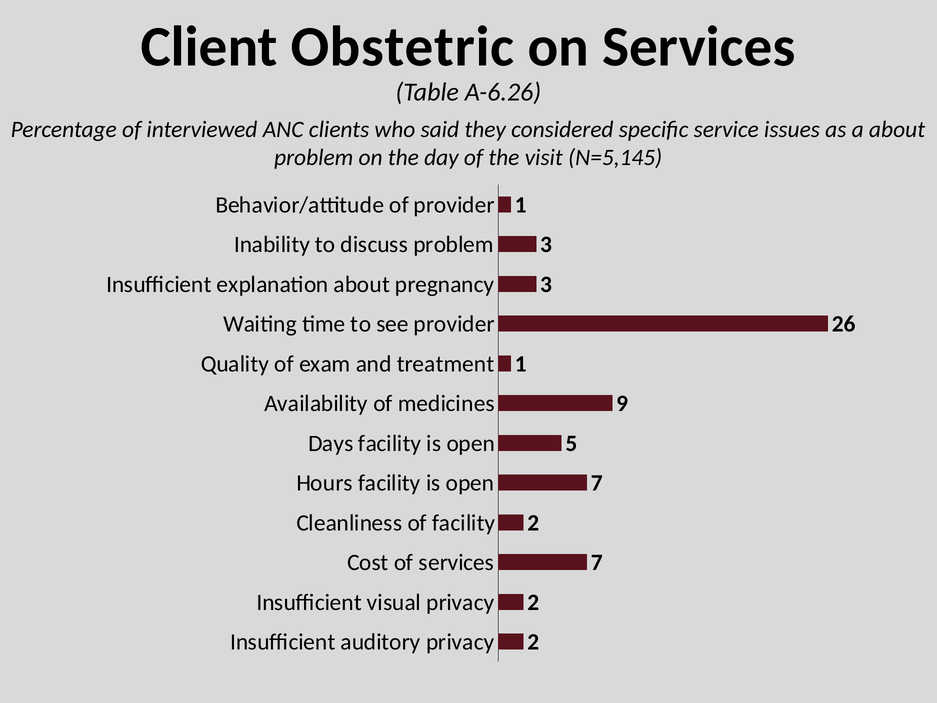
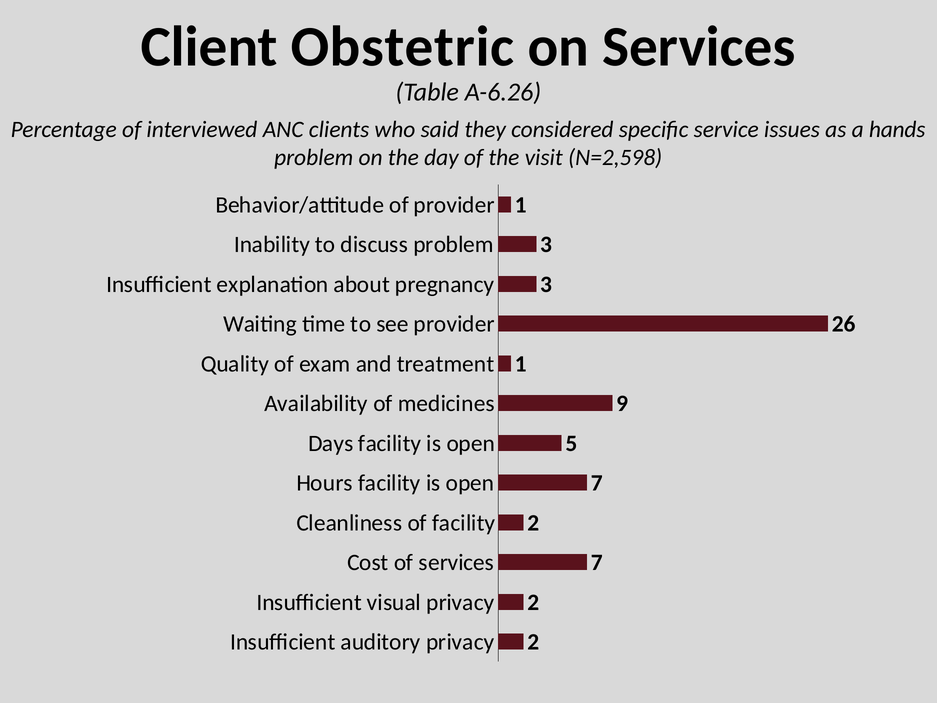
a about: about -> hands
N=5,145: N=5,145 -> N=2,598
